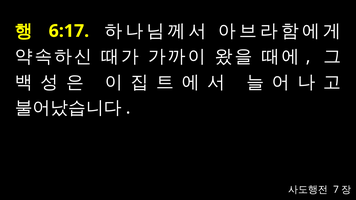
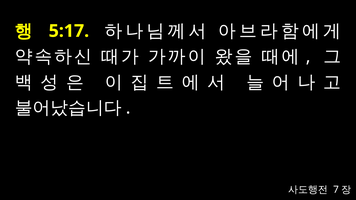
6:17: 6:17 -> 5:17
